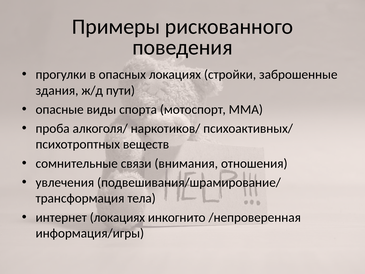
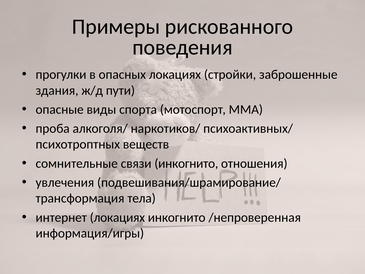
связи внимания: внимания -> инкогнито
